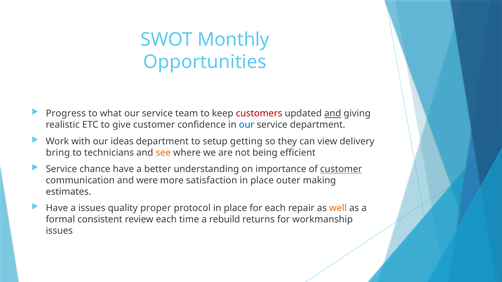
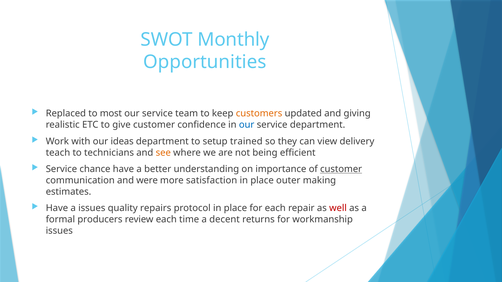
Progress: Progress -> Replaced
what: what -> most
customers colour: red -> orange
and at (333, 114) underline: present -> none
getting: getting -> trained
bring: bring -> teach
proper: proper -> repairs
well colour: orange -> red
consistent: consistent -> producers
rebuild: rebuild -> decent
